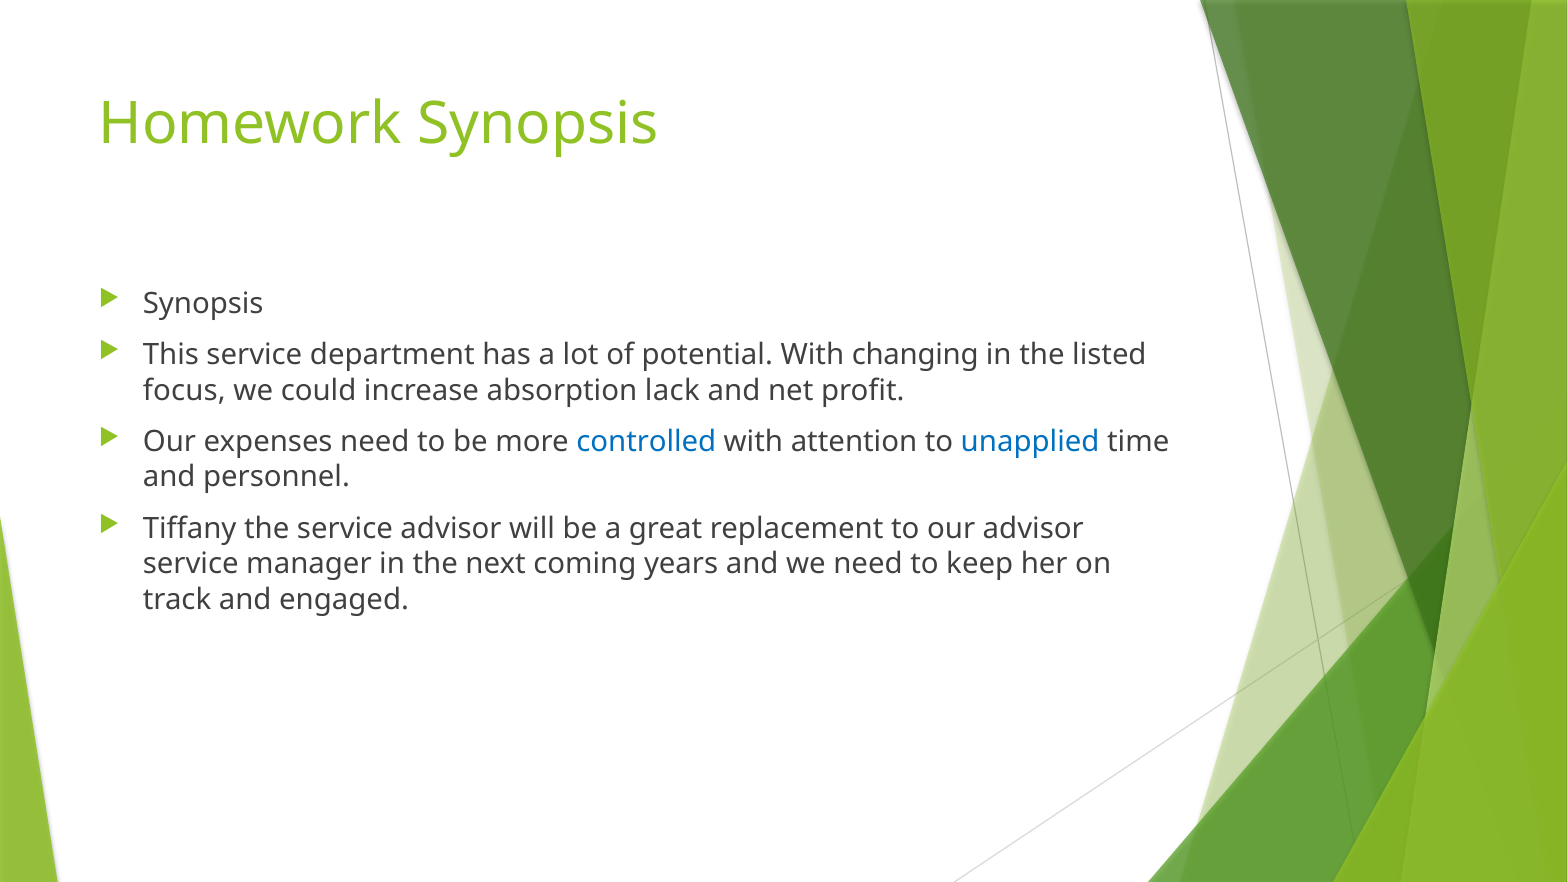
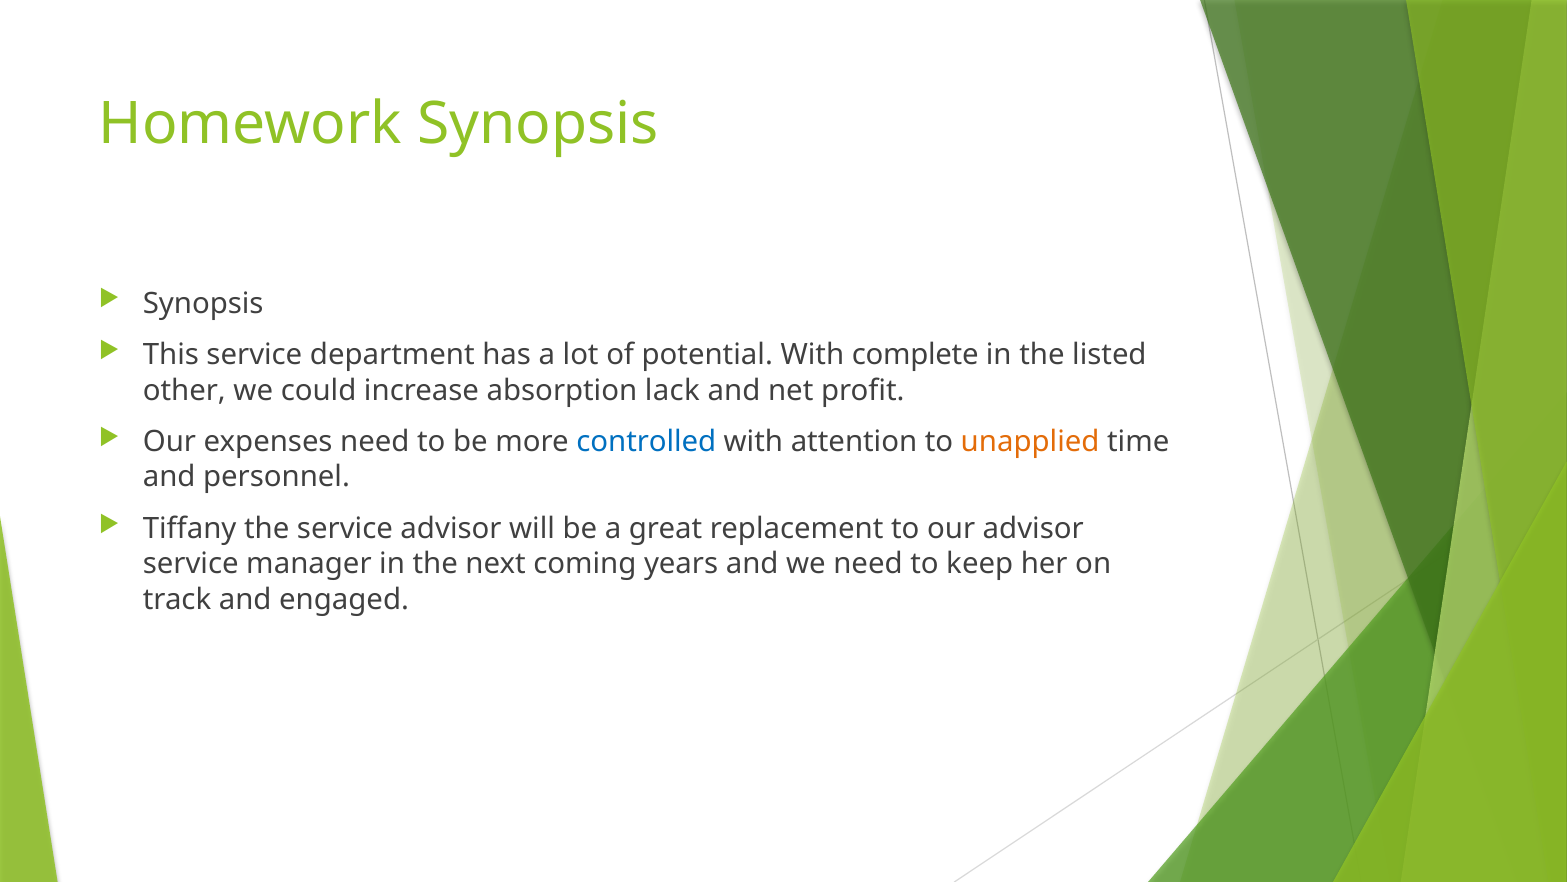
changing: changing -> complete
focus: focus -> other
unapplied colour: blue -> orange
